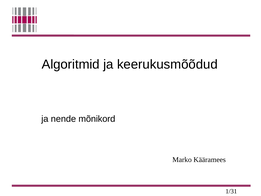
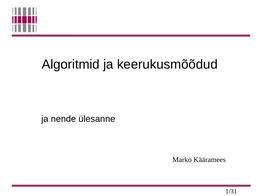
mõnikord: mõnikord -> ülesanne
